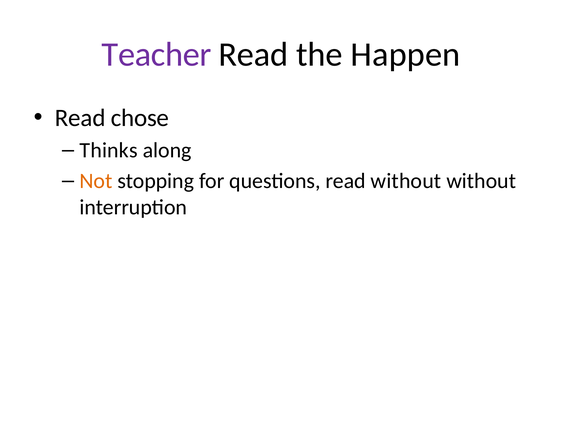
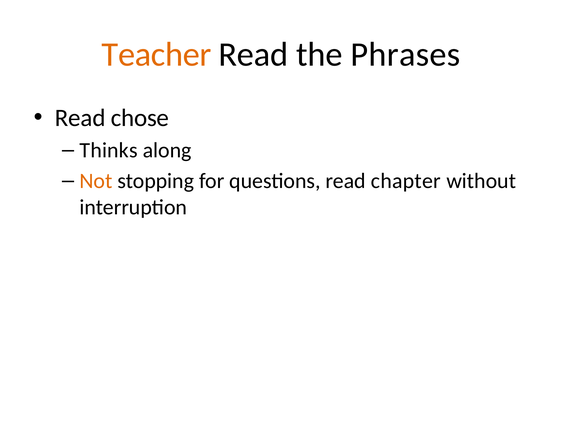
Teacher colour: purple -> orange
Happen: Happen -> Phrases
read without: without -> chapter
